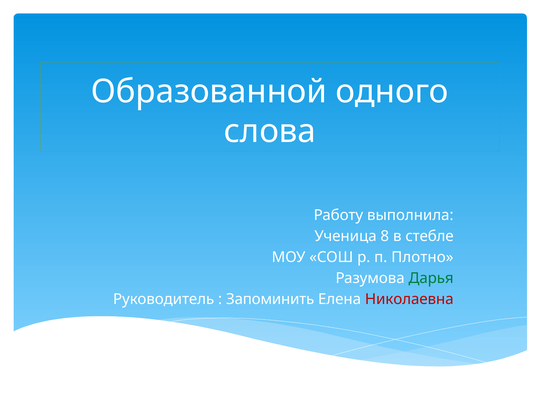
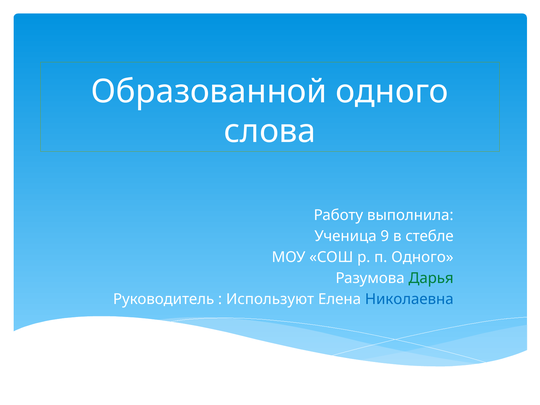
8: 8 -> 9
п Плотно: Плотно -> Одного
Запоминить: Запоминить -> Используют
Николаевна colour: red -> blue
